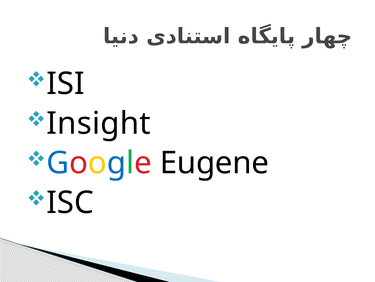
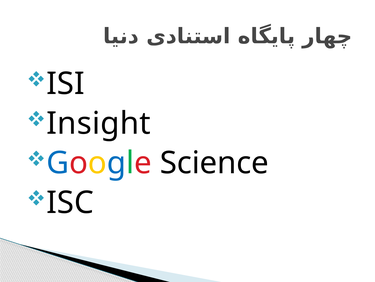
Eugene: Eugene -> Science
